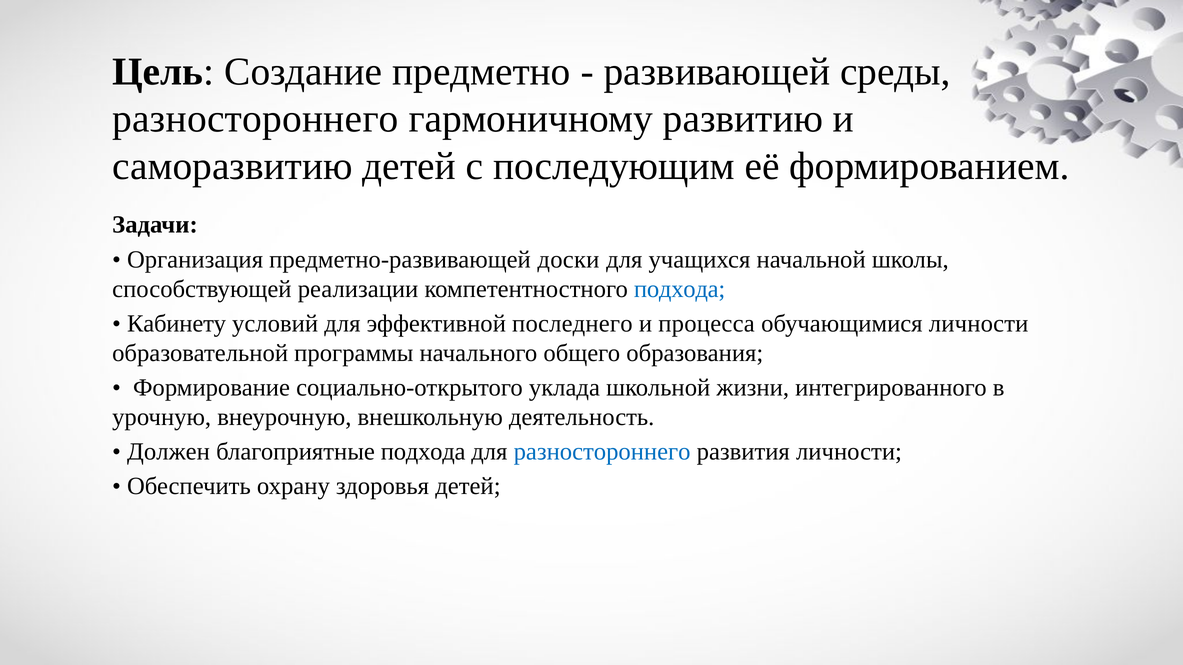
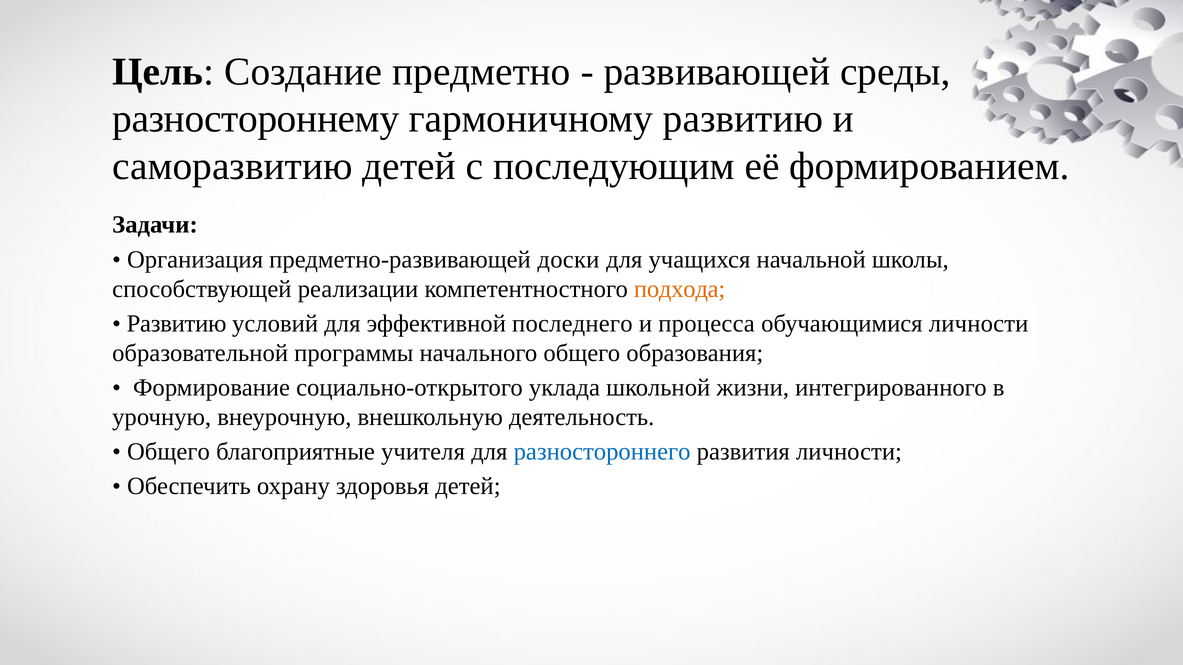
разностороннего at (255, 119): разностороннего -> разностороннему
подхода at (680, 289) colour: blue -> orange
Кабинету at (177, 324): Кабинету -> Развитию
Должен at (168, 452): Должен -> Общего
благоприятные подхода: подхода -> учителя
